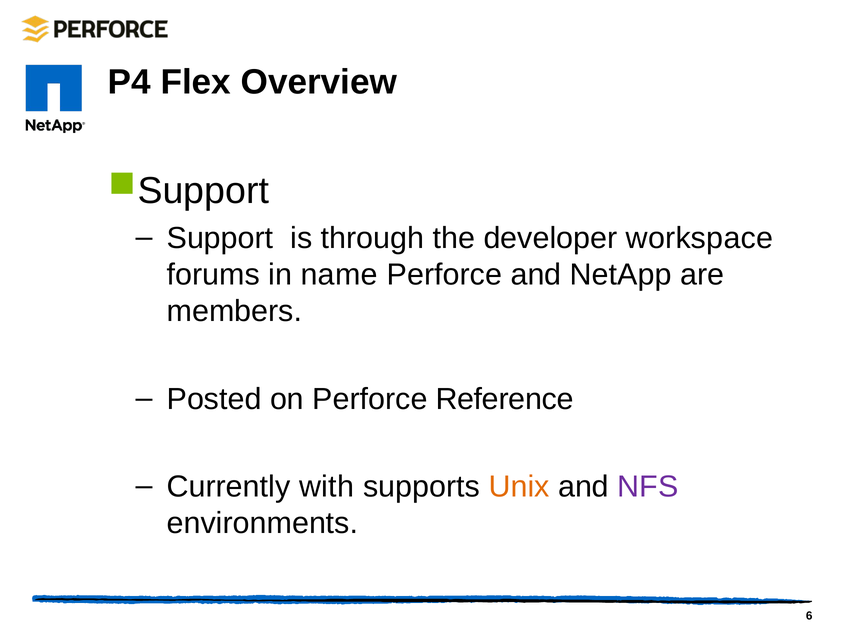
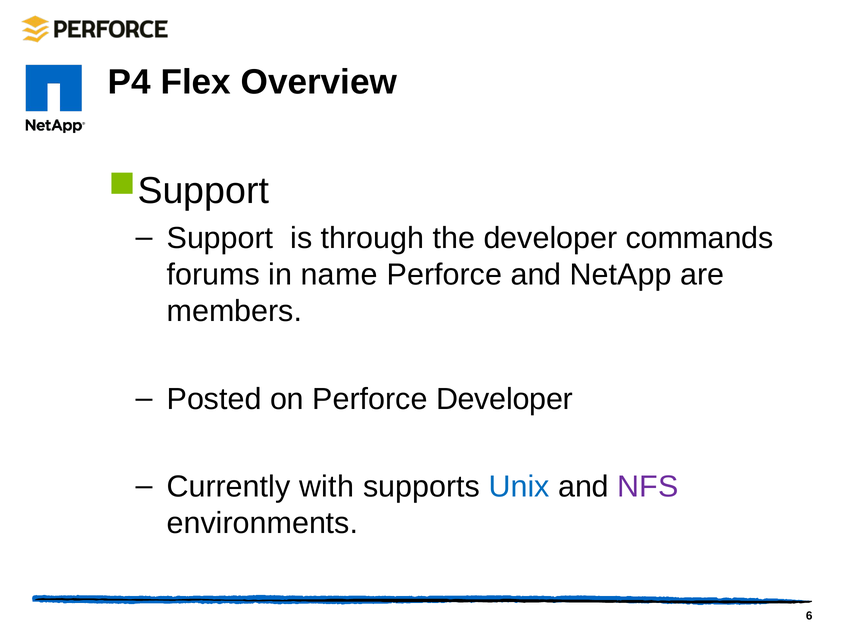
workspace: workspace -> commands
Perforce Reference: Reference -> Developer
Unix colour: orange -> blue
